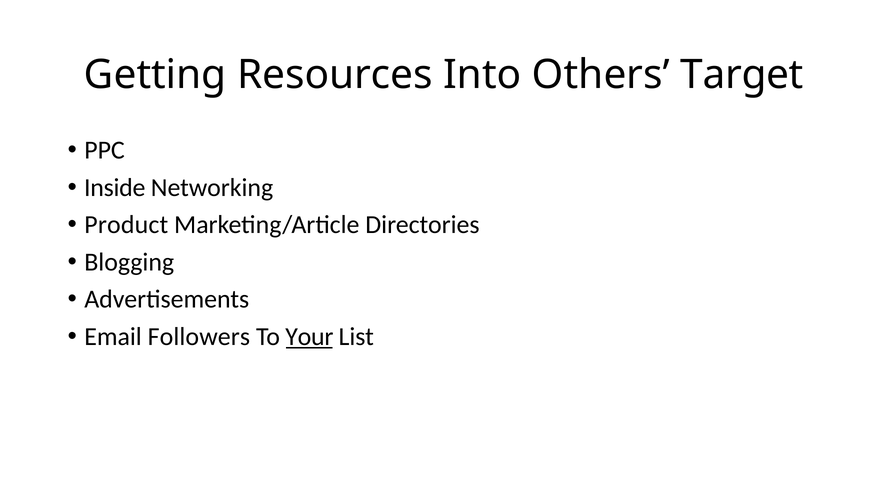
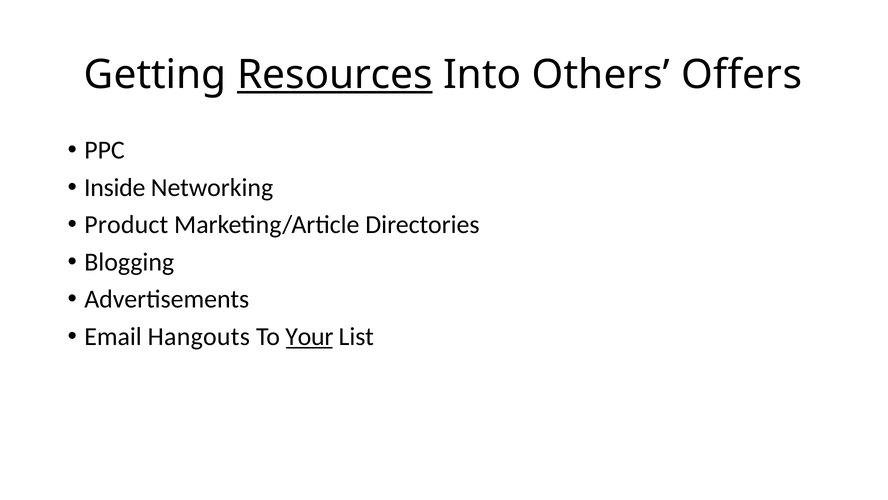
Resources underline: none -> present
Target: Target -> Offers
Followers: Followers -> Hangouts
